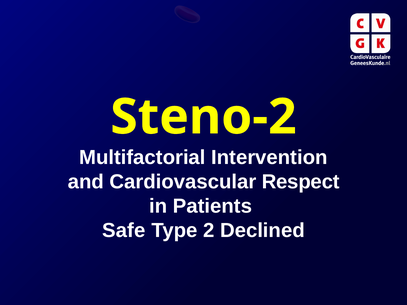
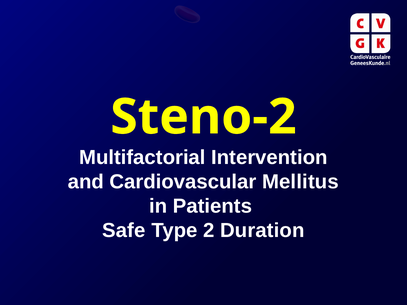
Respect: Respect -> Mellitus
Declined: Declined -> Duration
